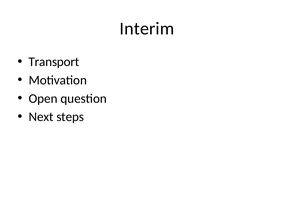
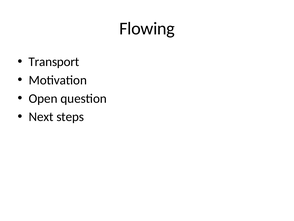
Interim: Interim -> Flowing
